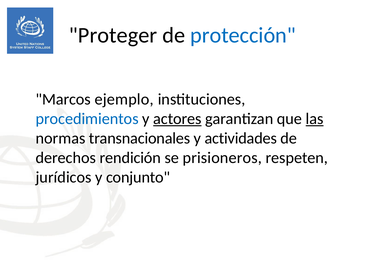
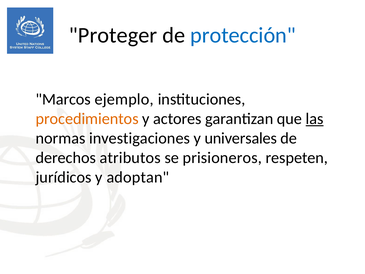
procedimientos colour: blue -> orange
actores underline: present -> none
transnacionales: transnacionales -> investigaciones
actividades: actividades -> universales
rendición: rendición -> atributos
conjunto: conjunto -> adoptan
